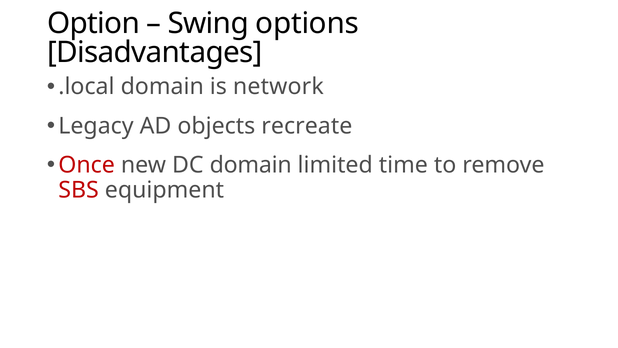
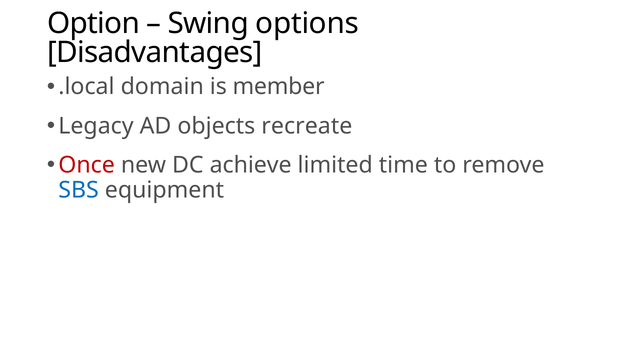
network: network -> member
DC domain: domain -> achieve
SBS colour: red -> blue
